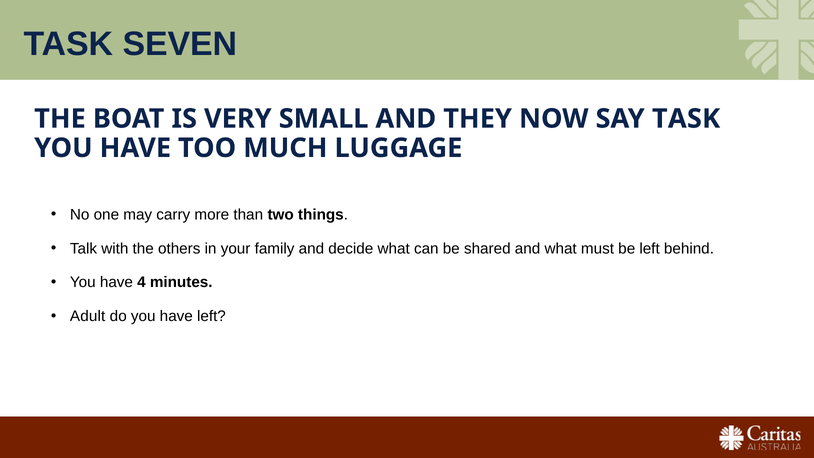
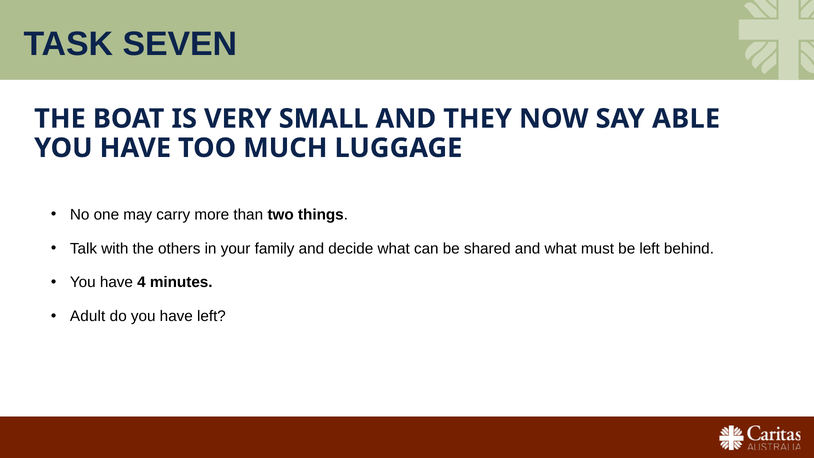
SAY TASK: TASK -> ABLE
